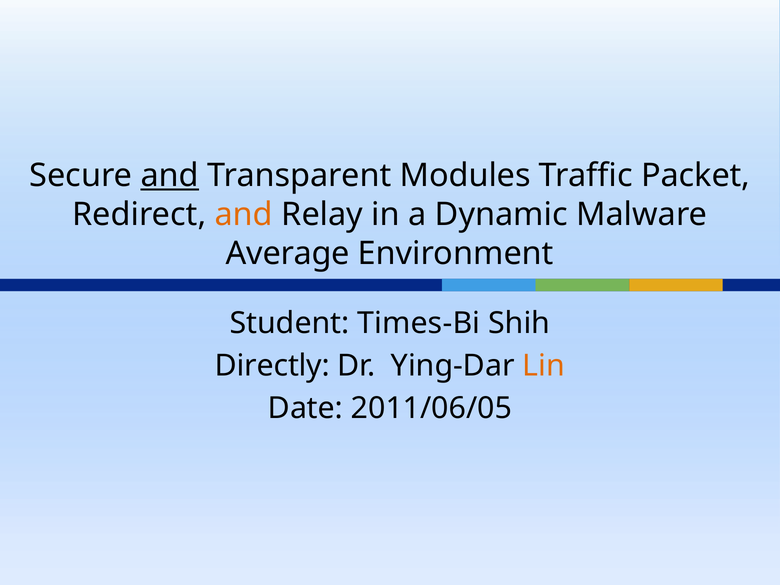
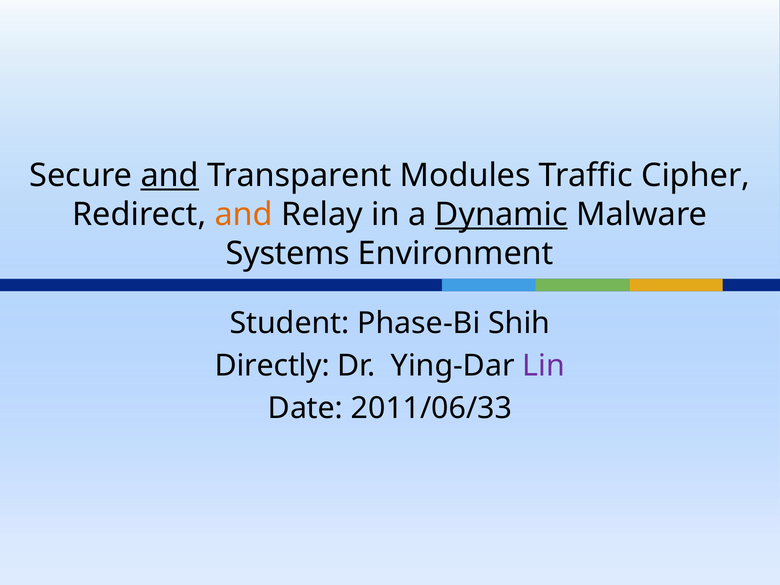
Packet: Packet -> Cipher
Dynamic underline: none -> present
Average: Average -> Systems
Times-Bi: Times-Bi -> Phase-Bi
Lin colour: orange -> purple
2011/06/05: 2011/06/05 -> 2011/06/33
